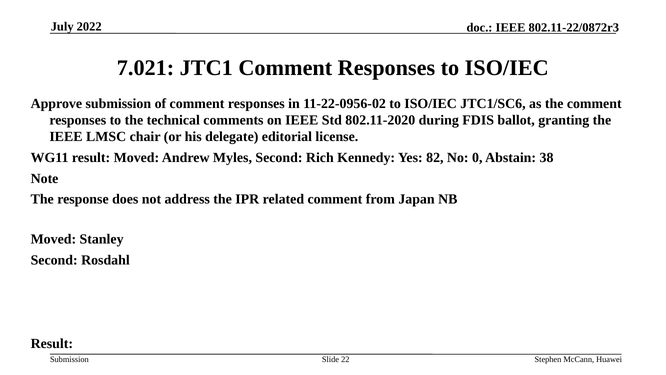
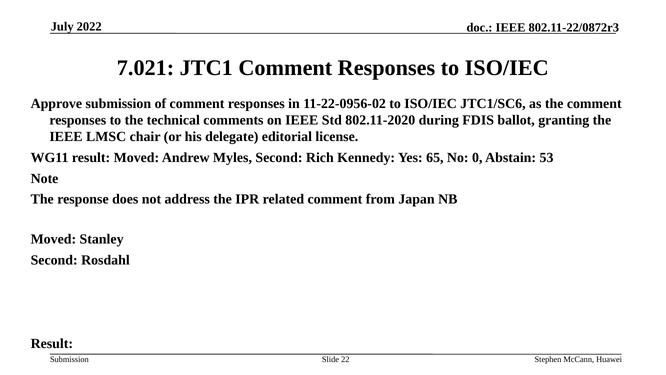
82: 82 -> 65
38: 38 -> 53
